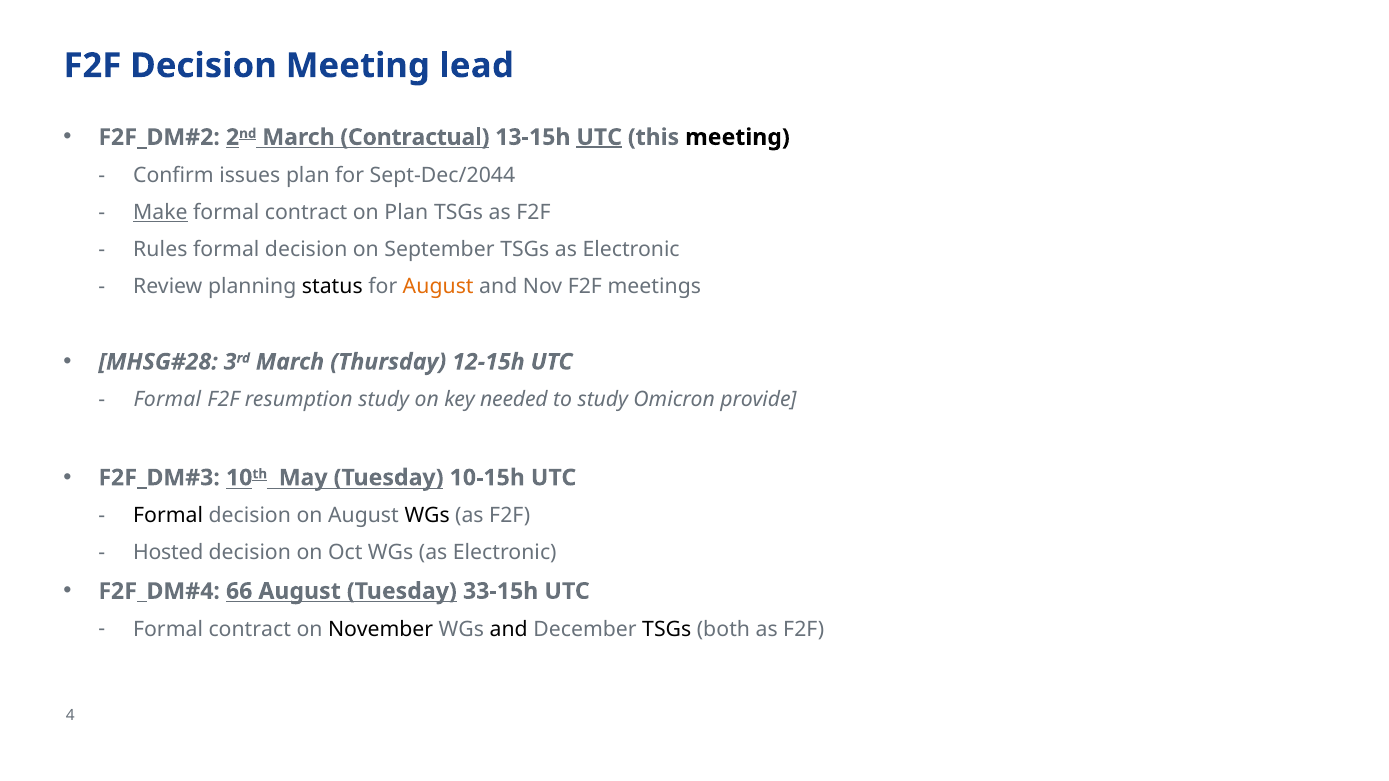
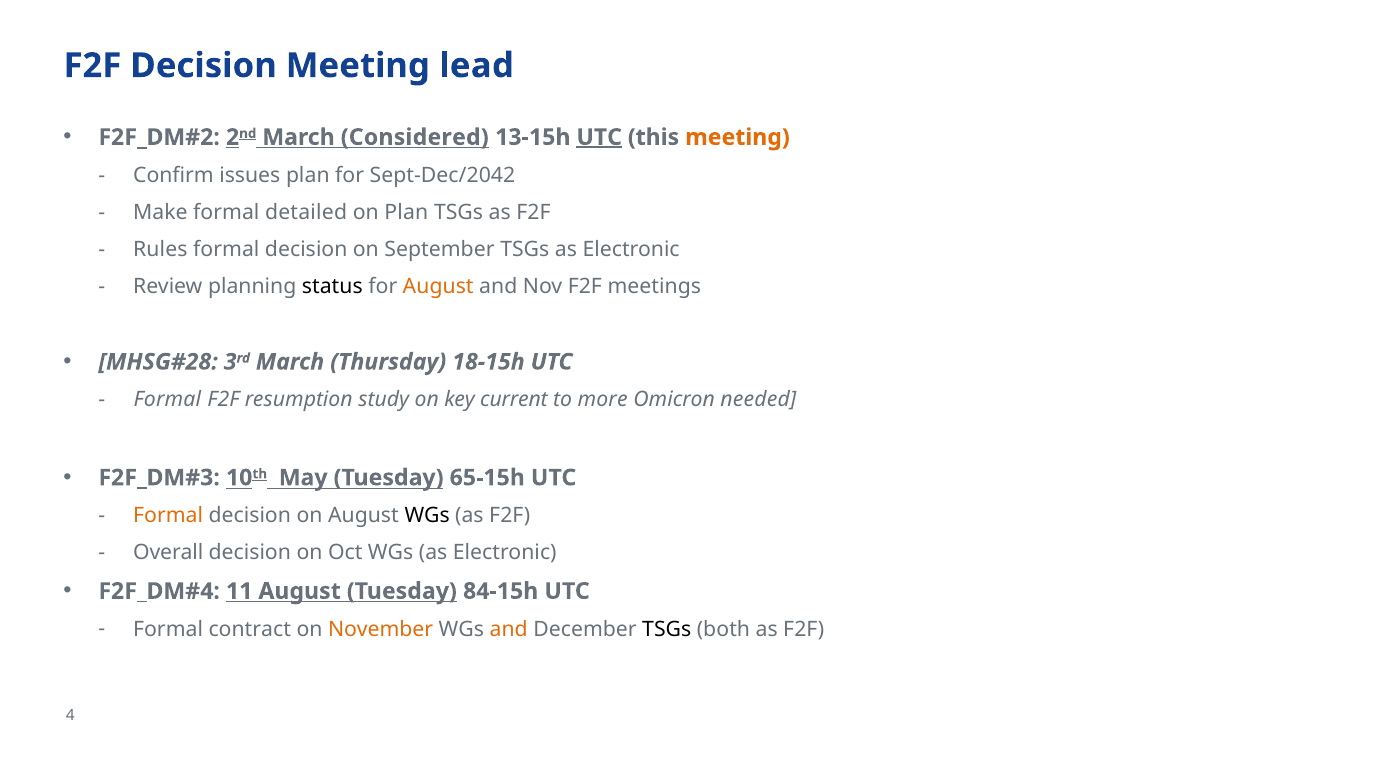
Contractual: Contractual -> Considered
meeting at (737, 137) colour: black -> orange
Sept-Dec/2044: Sept-Dec/2044 -> Sept-Dec/2042
Make underline: present -> none
contract at (306, 212): contract -> detailed
12-15h: 12-15h -> 18-15h
needed: needed -> current
to study: study -> more
provide: provide -> needed
10-15h: 10-15h -> 65-15h
Formal at (168, 516) colour: black -> orange
Hosted: Hosted -> Overall
66: 66 -> 11
33-15h: 33-15h -> 84-15h
November colour: black -> orange
and at (509, 629) colour: black -> orange
